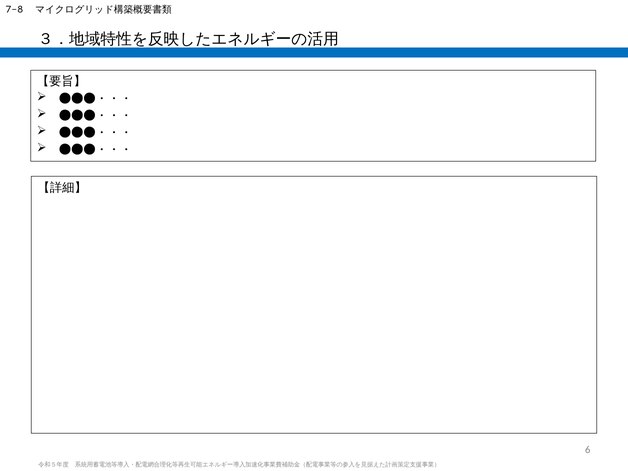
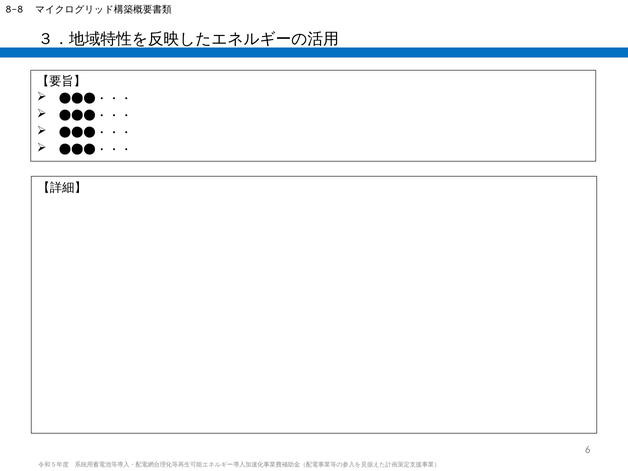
7-8: 7-8 -> 8-8
